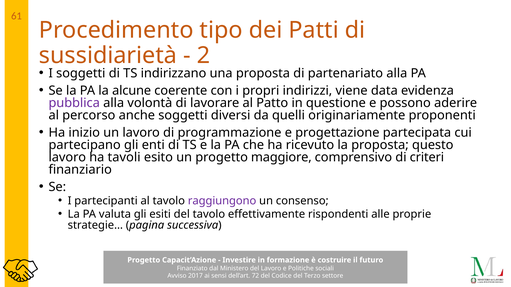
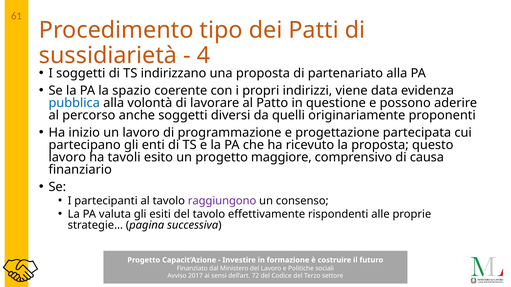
2: 2 -> 4
alcune: alcune -> spazio
pubblica colour: purple -> blue
criteri: criteri -> causa
